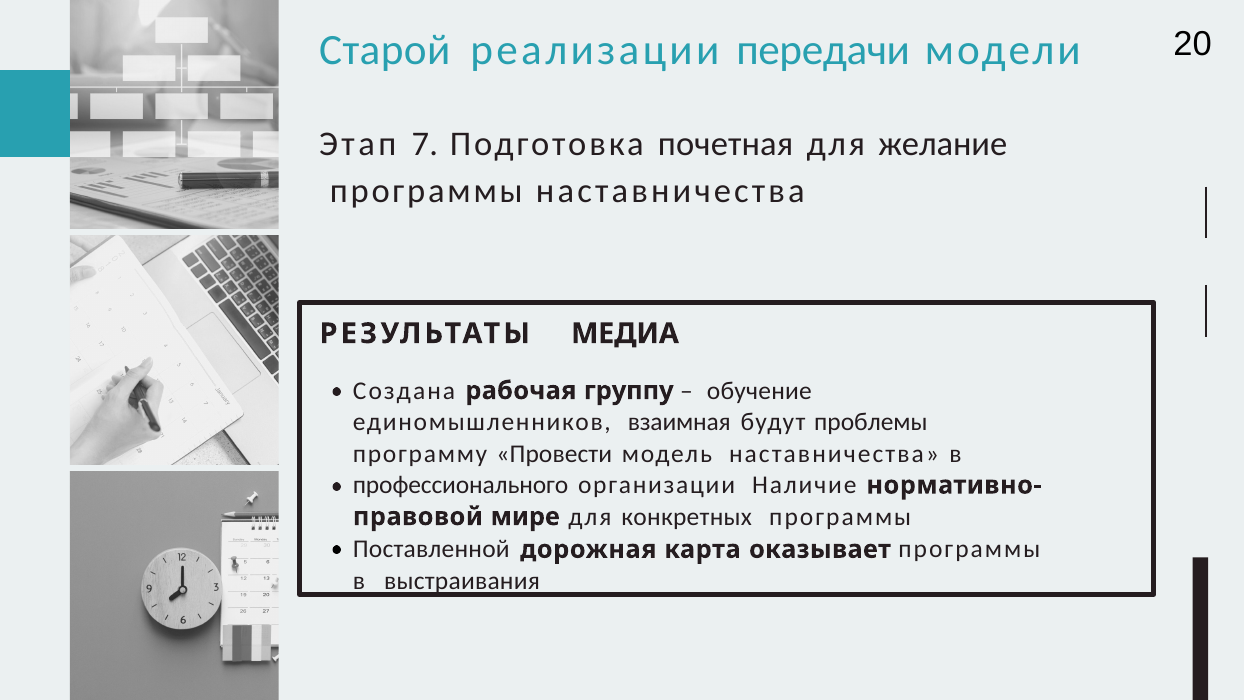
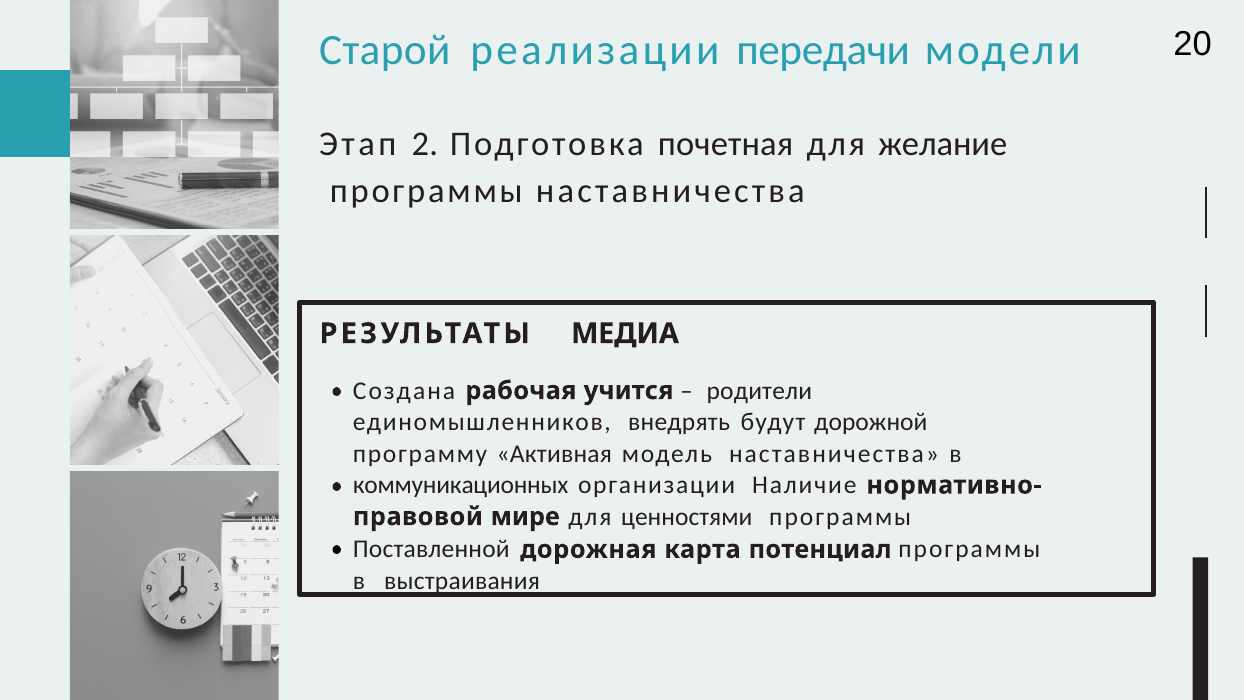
7: 7 -> 2
группу: группу -> учится
обучение: обучение -> родители
взаимная: взаимная -> внедрять
проблемы: проблемы -> дорожной
Провести: Провести -> Активная
профессионального: профессионального -> коммуникационных
конкретных: конкретных -> ценностями
оказывает: оказывает -> потенциал
